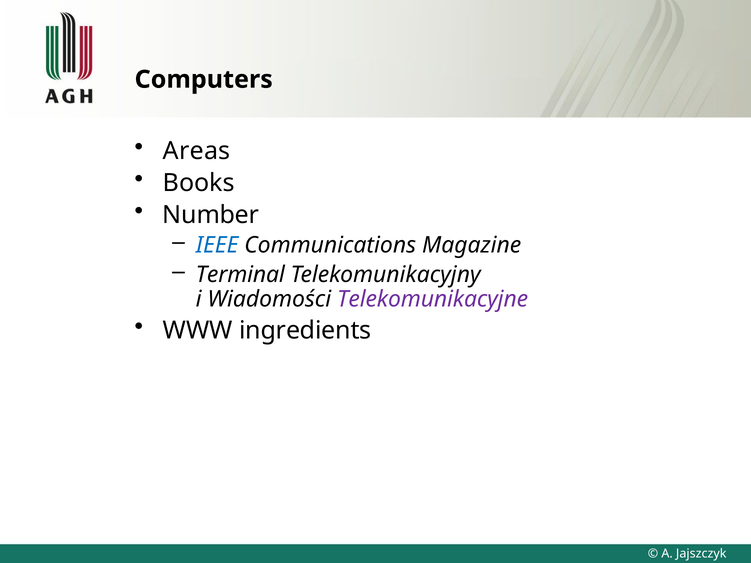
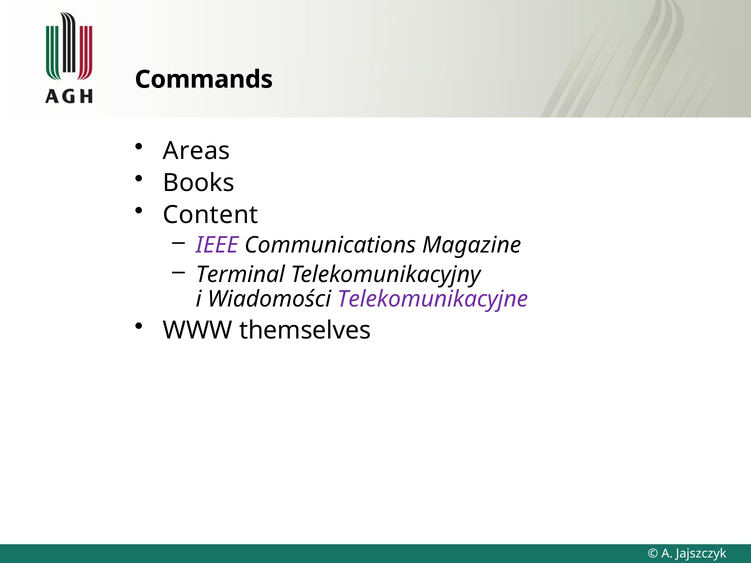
Computers: Computers -> Commands
Number: Number -> Content
IEEE colour: blue -> purple
ingredients: ingredients -> themselves
